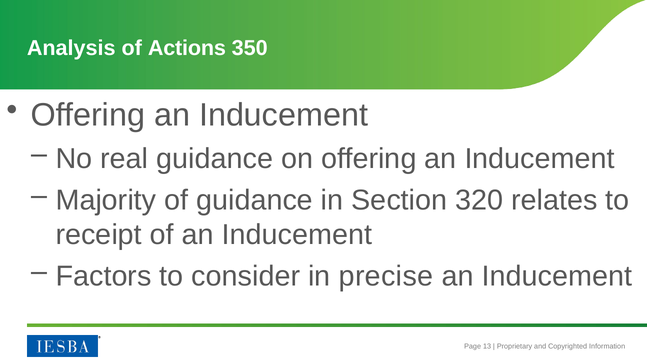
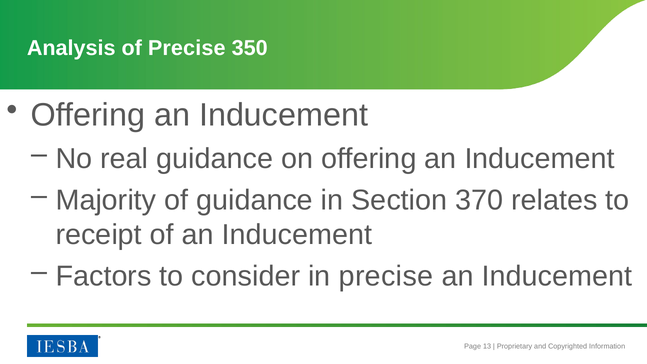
of Actions: Actions -> Precise
320: 320 -> 370
